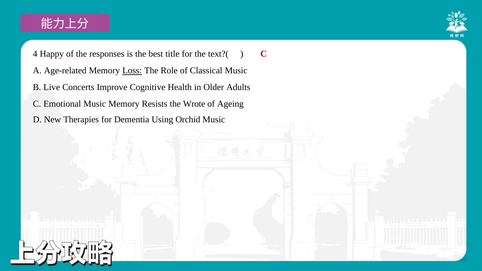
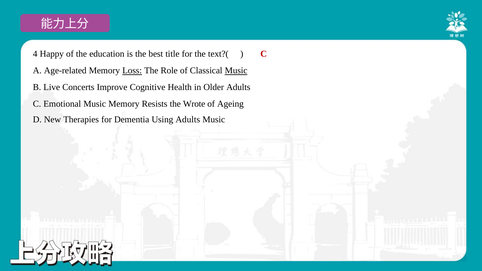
responses: responses -> education
Music at (236, 71) underline: none -> present
Using Orchid: Orchid -> Adults
